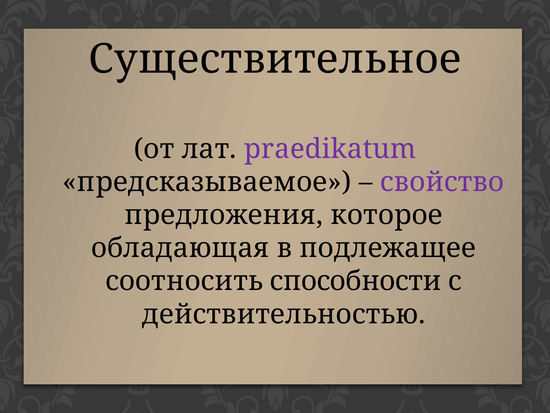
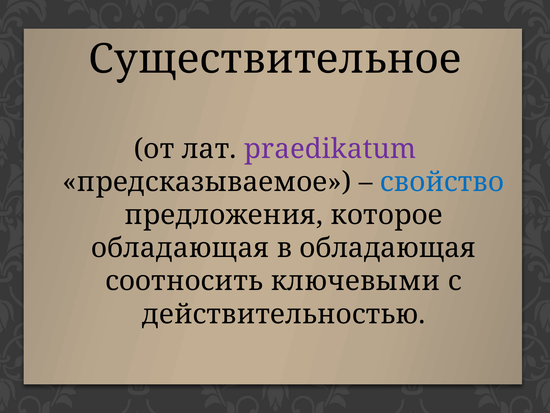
свойство colour: purple -> blue
в подлежащее: подлежащее -> обладающая
способности: способности -> ключевыми
